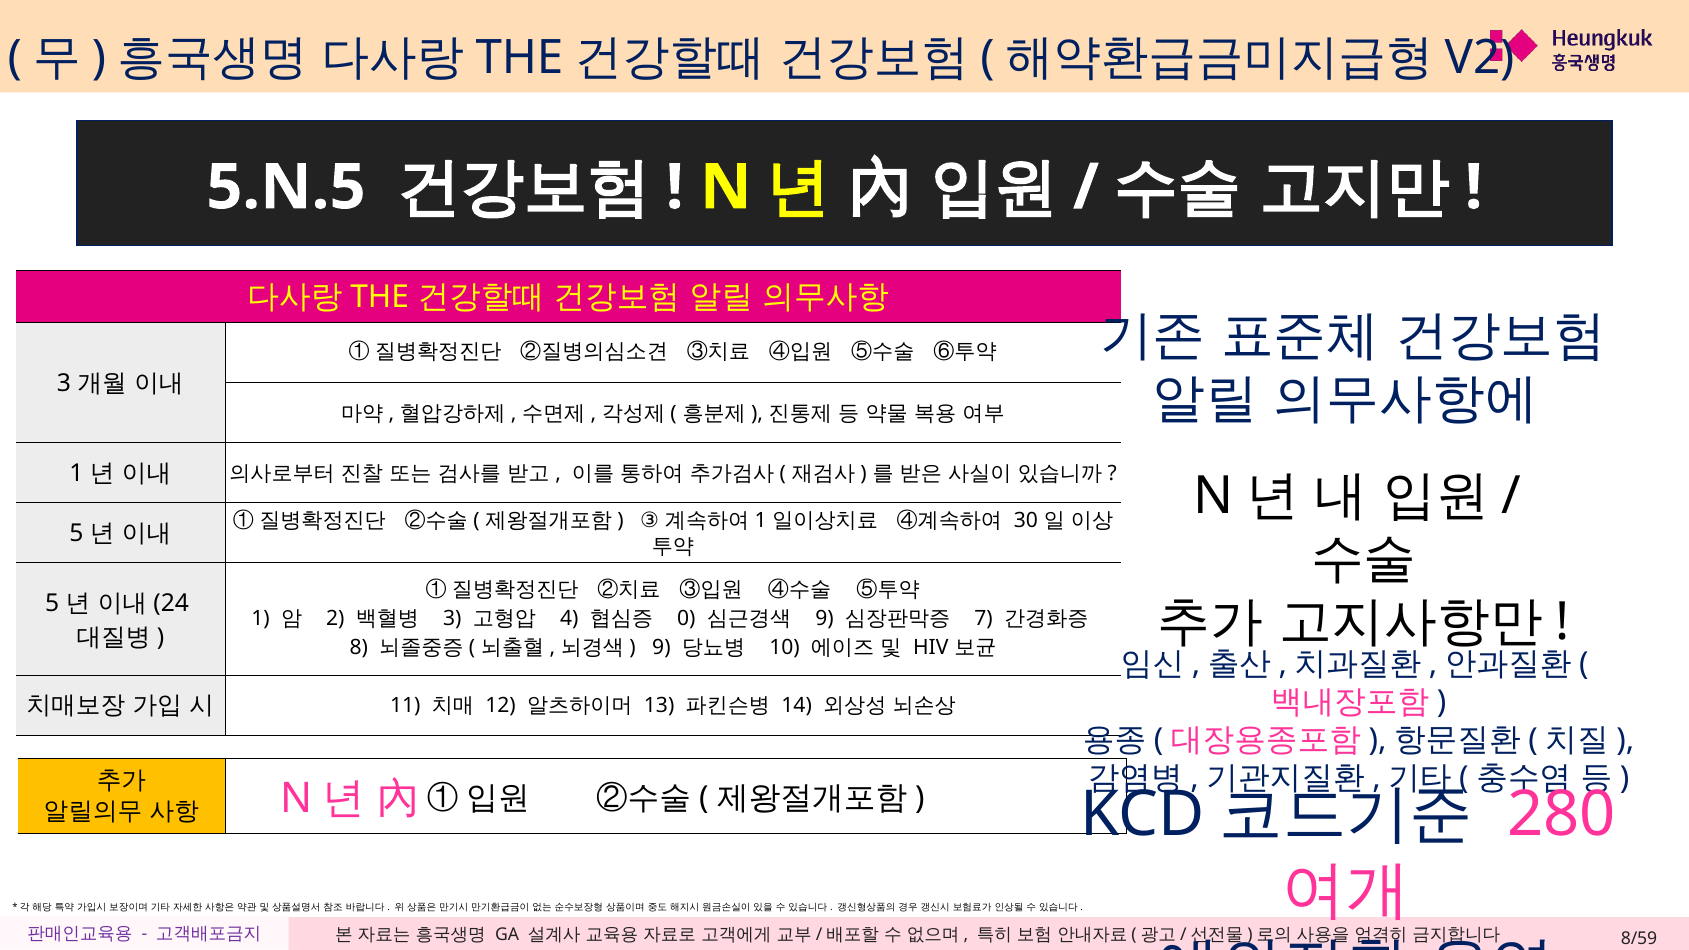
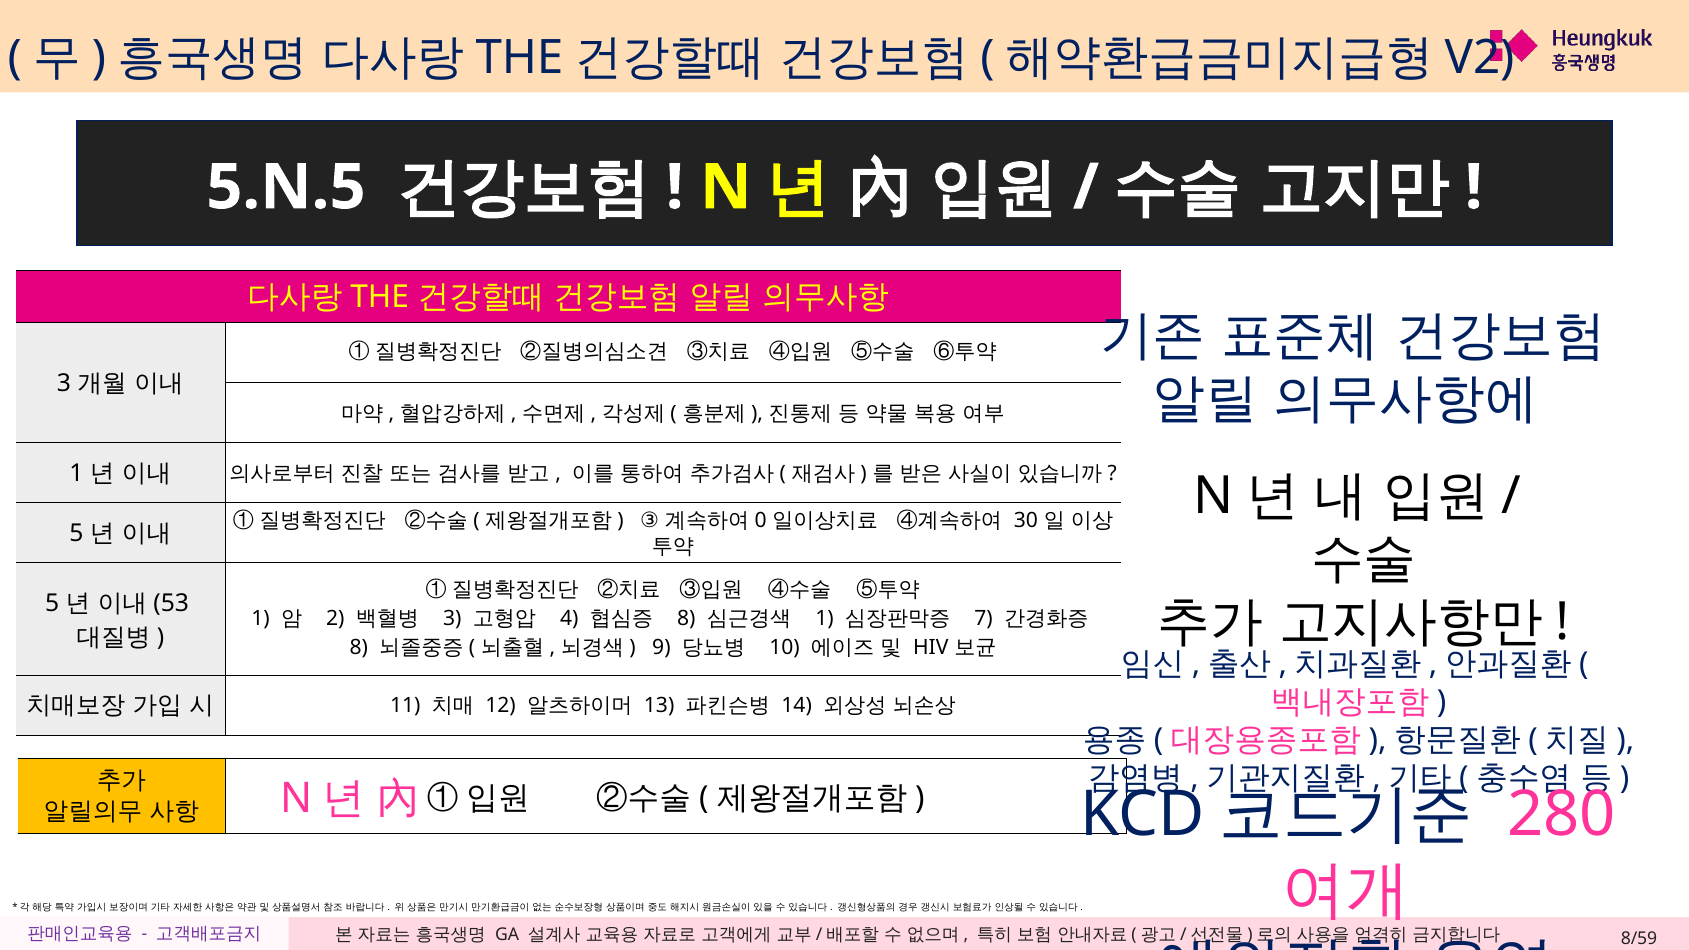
1 at (761, 520): 1 -> 0
24: 24 -> 53
0 at (686, 619): 0 -> 8
9 at (824, 619): 9 -> 1
